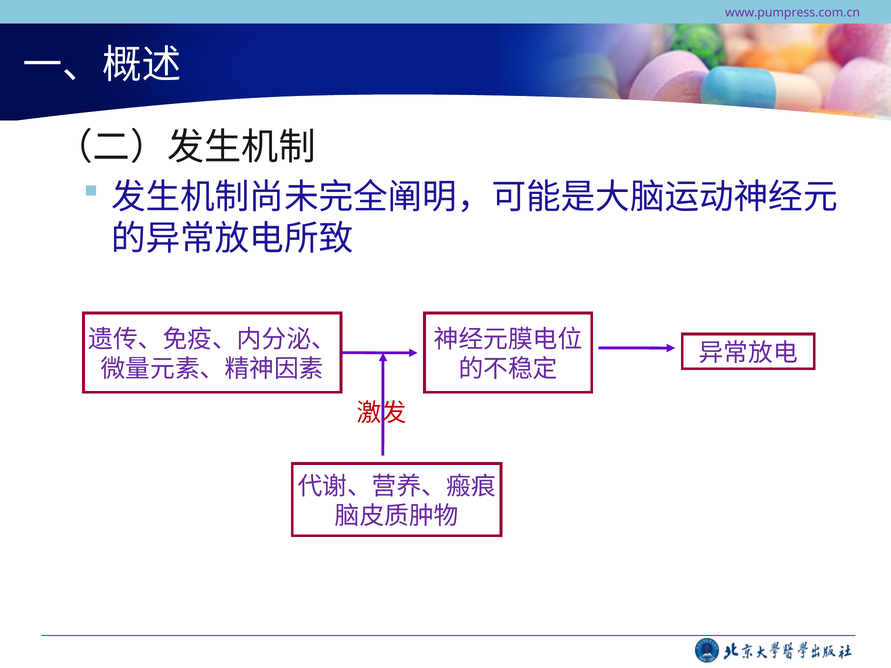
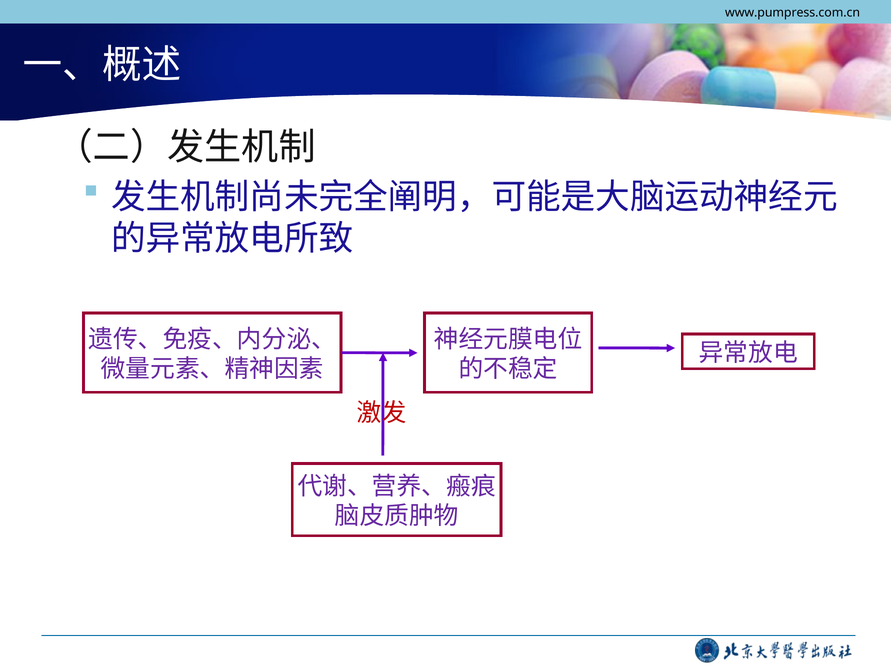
www.pumpress.com.cn colour: purple -> black
